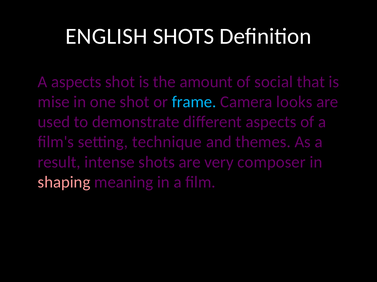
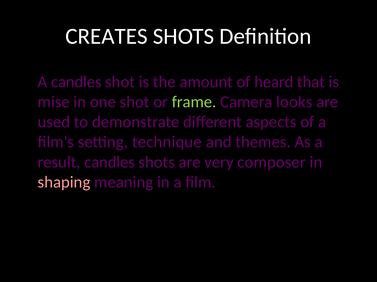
ENGLISH: ENGLISH -> CREATES
A aspects: aspects -> candles
social: social -> heard
frame colour: light blue -> light green
result intense: intense -> candles
